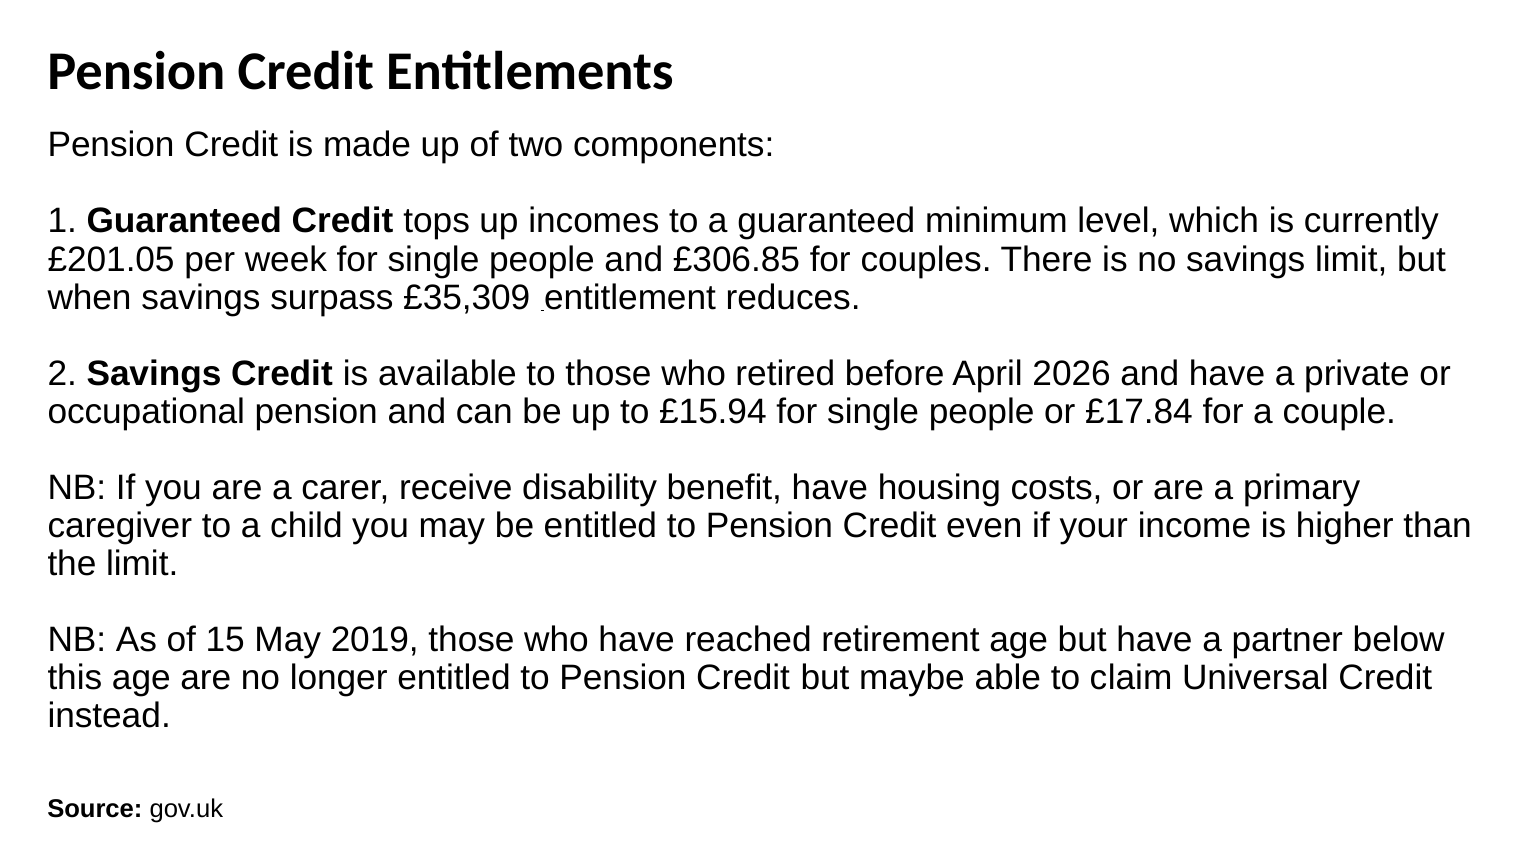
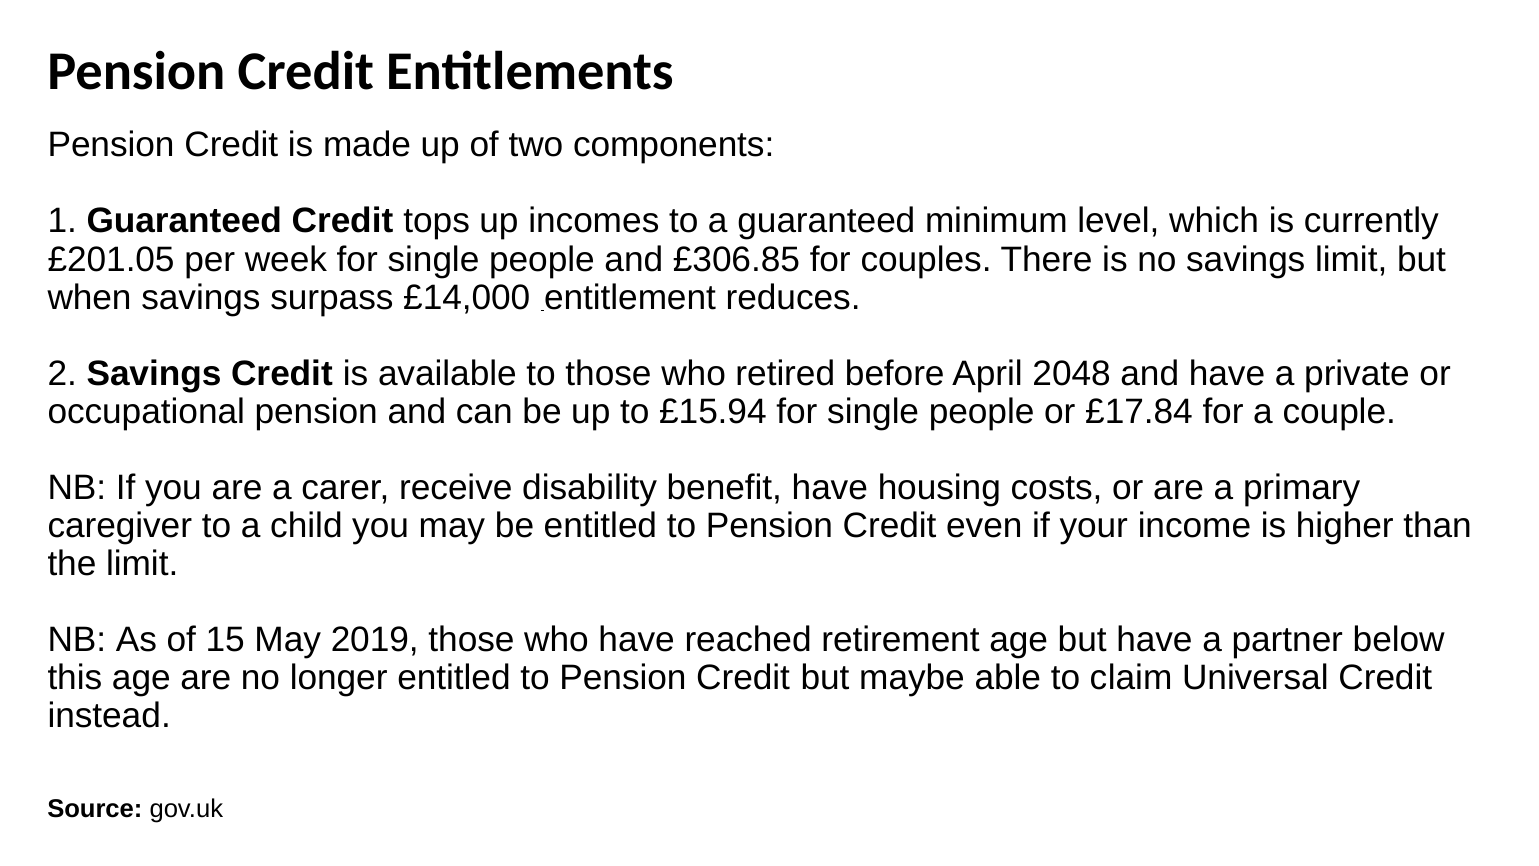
£35,309: £35,309 -> £14,000
2026: 2026 -> 2048
